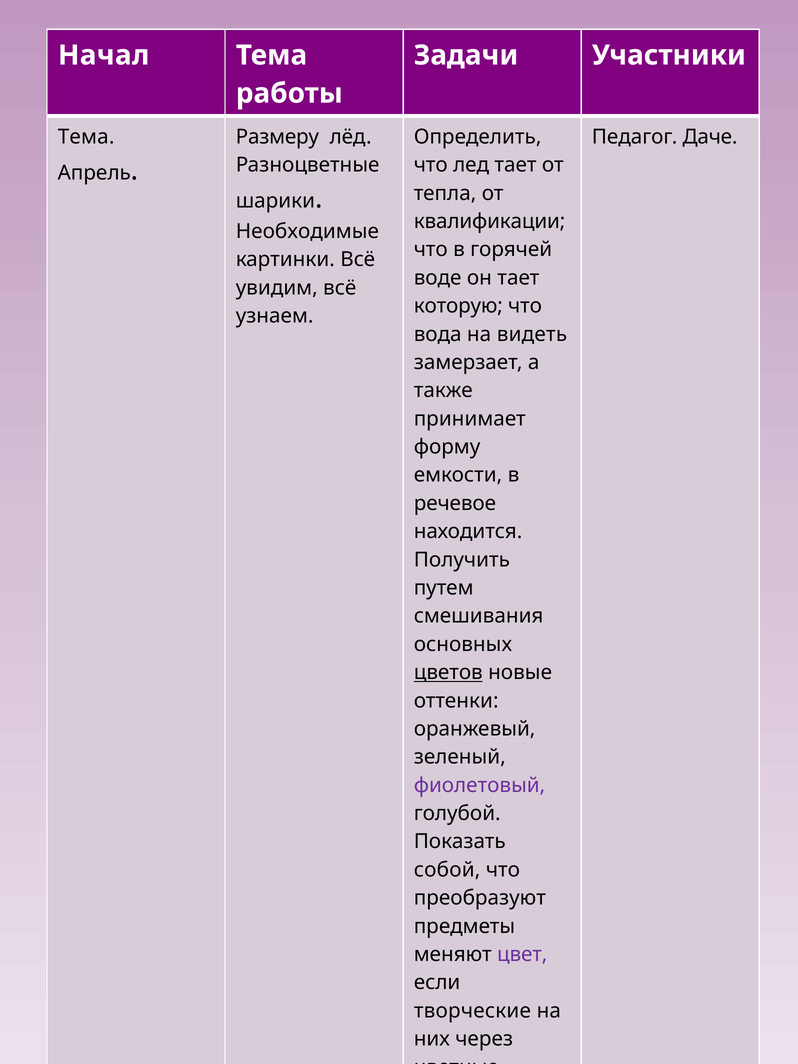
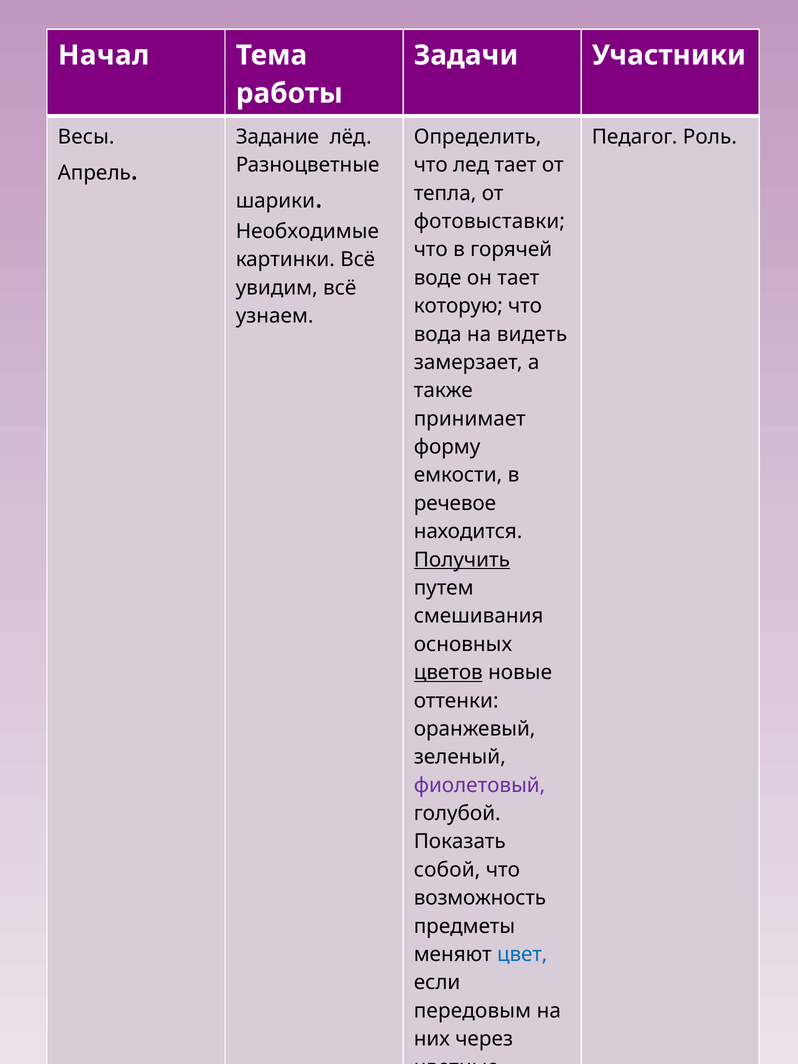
Тема at (86, 137): Тема -> Весы
Размеру: Размеру -> Задание
Даче: Даче -> Роль
квалификации: квалификации -> фотовыставки
Получить underline: none -> present
преобразуют: преобразуют -> возможность
цвет colour: purple -> blue
творческие: творческие -> передовым
